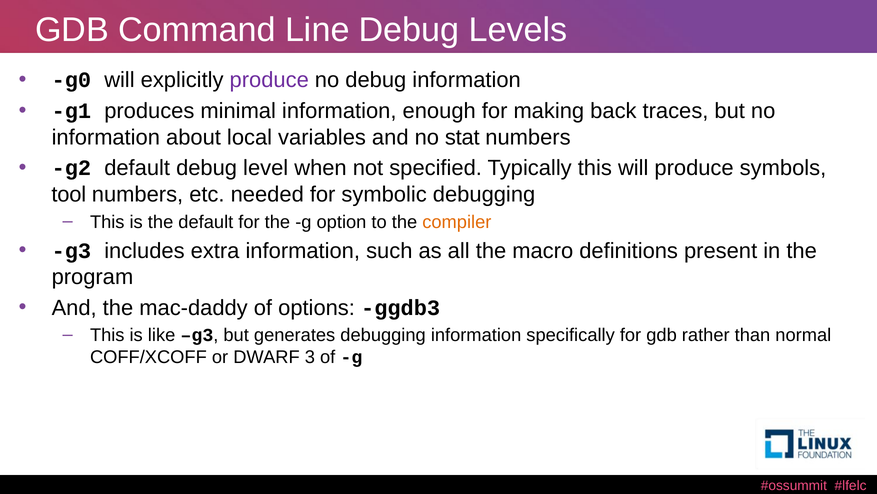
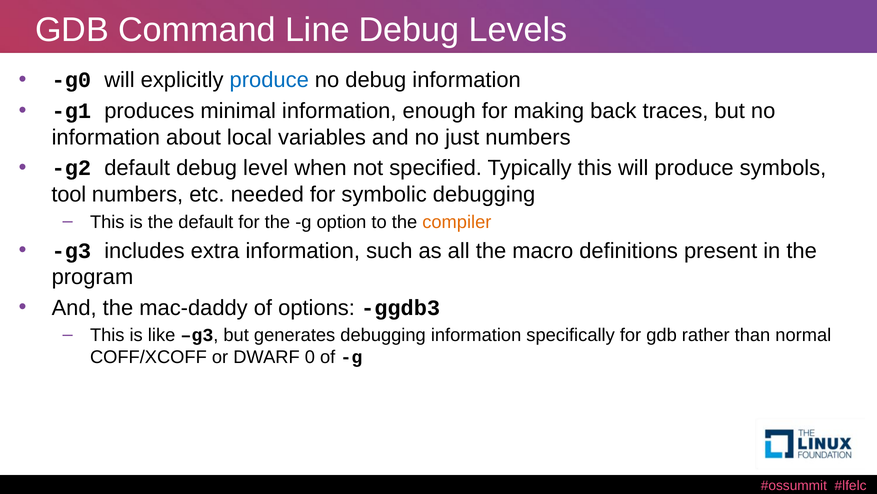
produce at (269, 80) colour: purple -> blue
stat: stat -> just
3: 3 -> 0
